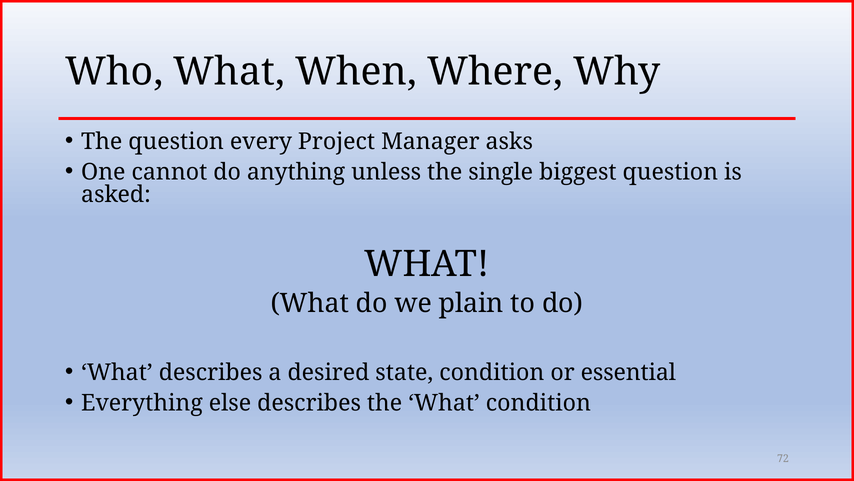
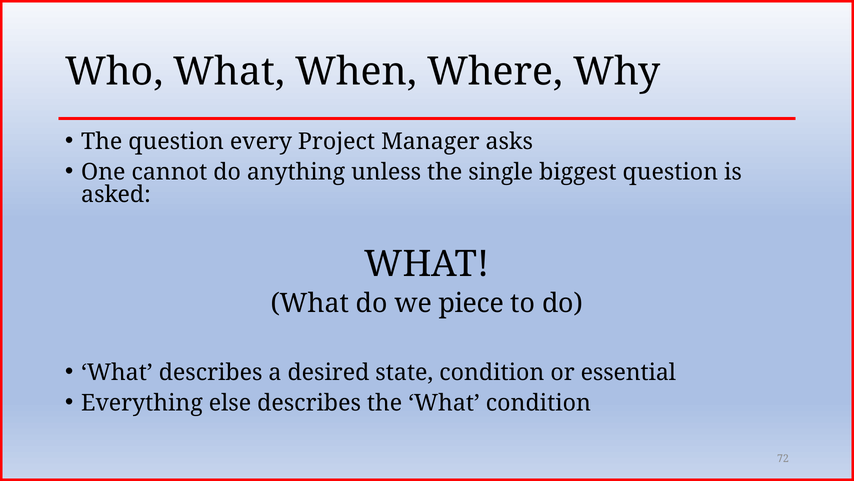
plain: plain -> piece
